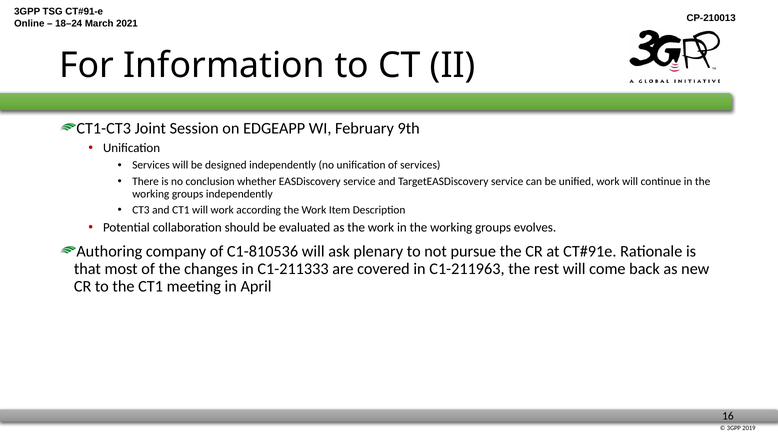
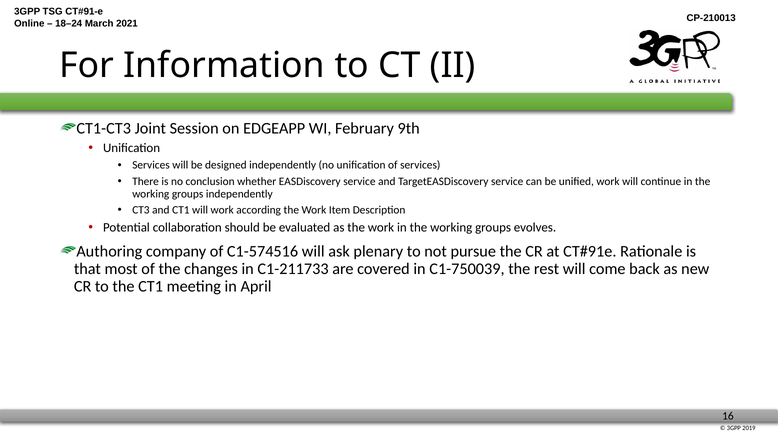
C1-810536: C1-810536 -> C1-574516
C1-211333: C1-211333 -> C1-211733
C1-211963: C1-211963 -> C1-750039
